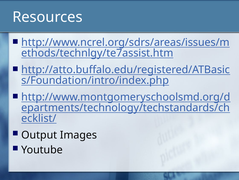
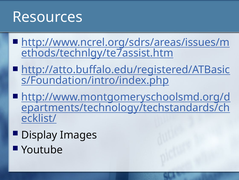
Output: Output -> Display
